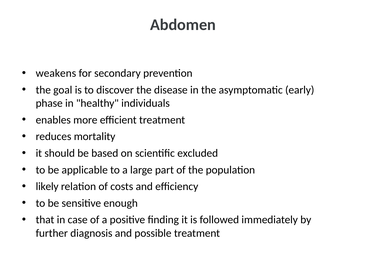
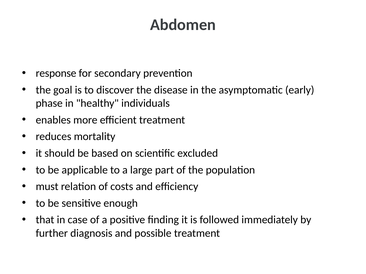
weakens: weakens -> response
likely: likely -> must
